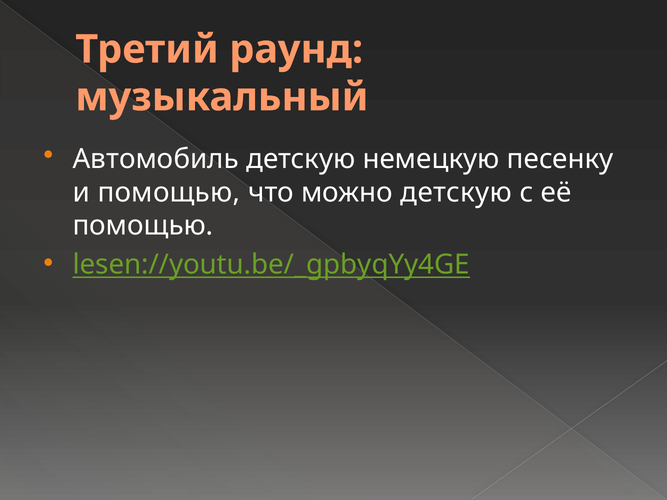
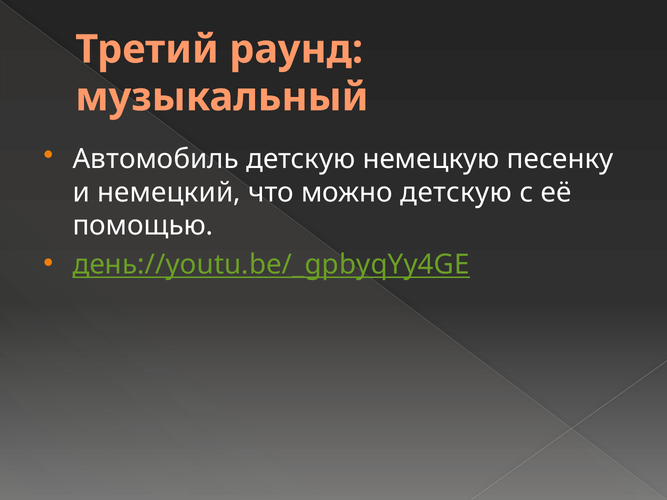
и помощью: помощью -> немецкий
lesen://youtu.be/_gpbyqYy4GE: lesen://youtu.be/_gpbyqYy4GE -> день://youtu.be/_gpbyqYy4GE
